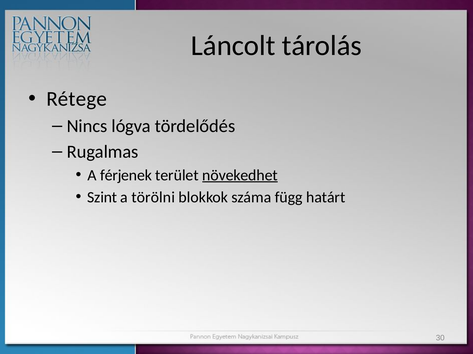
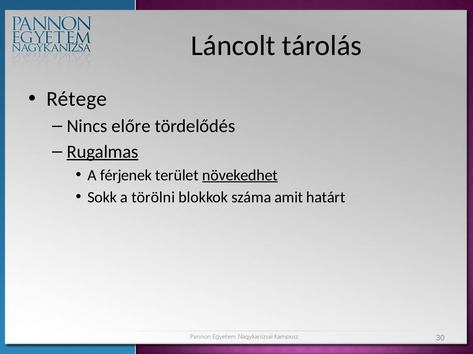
lógva: lógva -> előre
Rugalmas underline: none -> present
Szint: Szint -> Sokk
függ: függ -> amit
